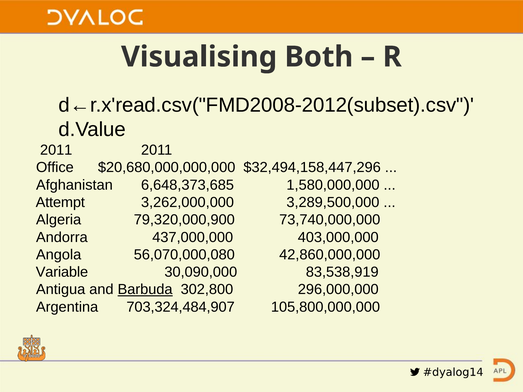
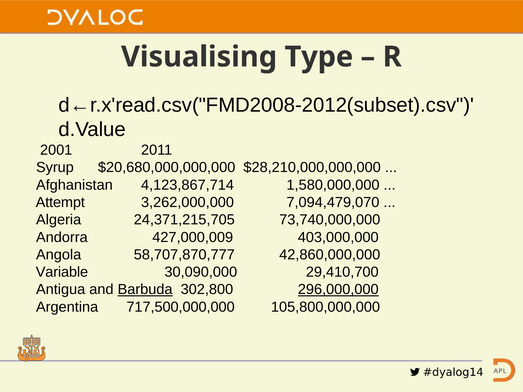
Both: Both -> Type
2011 at (56, 150): 2011 -> 2001
Office: Office -> Syrup
$32,494,158,447,296: $32,494,158,447,296 -> $28,210,000,000,000
6,648,373,685: 6,648,373,685 -> 4,123,867,714
3,289,500,000: 3,289,500,000 -> 7,094,479,070
79,320,000,900: 79,320,000,900 -> 24,371,215,705
437,000,000: 437,000,000 -> 427,000,009
56,070,000,080: 56,070,000,080 -> 58,707,870,777
83,538,919: 83,538,919 -> 29,410,700
296,000,000 underline: none -> present
703,324,484,907: 703,324,484,907 -> 717,500,000,000
